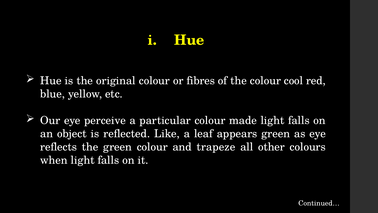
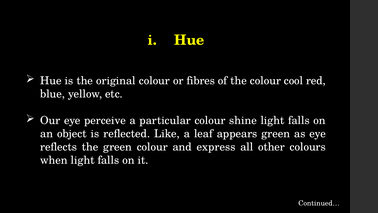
made: made -> shine
trapeze: trapeze -> express
